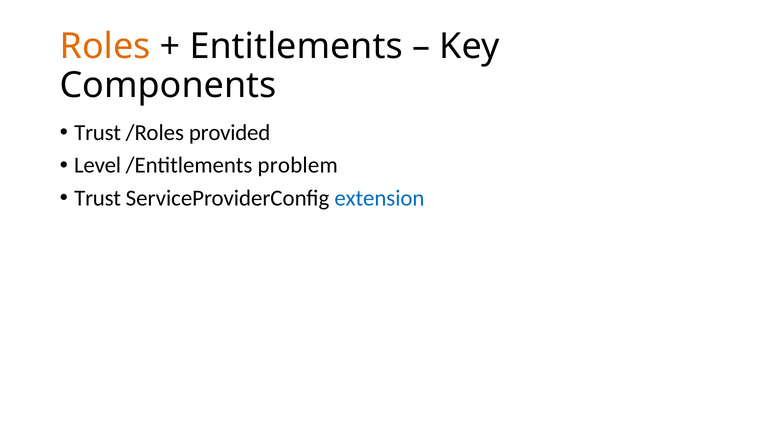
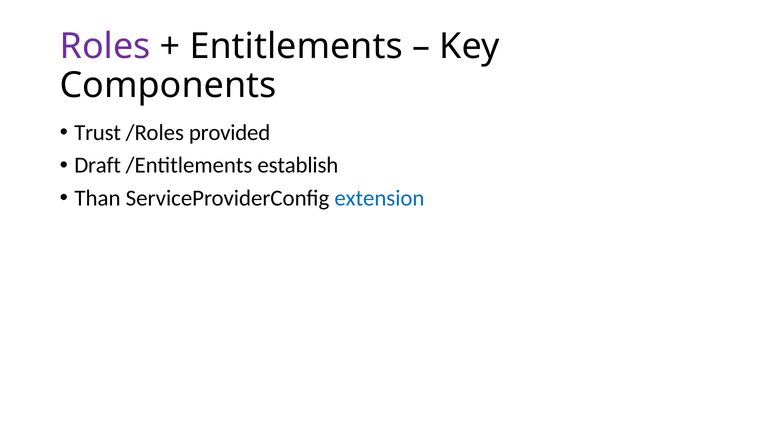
Roles colour: orange -> purple
Level: Level -> Draft
problem: problem -> establish
Trust at (98, 198): Trust -> Than
